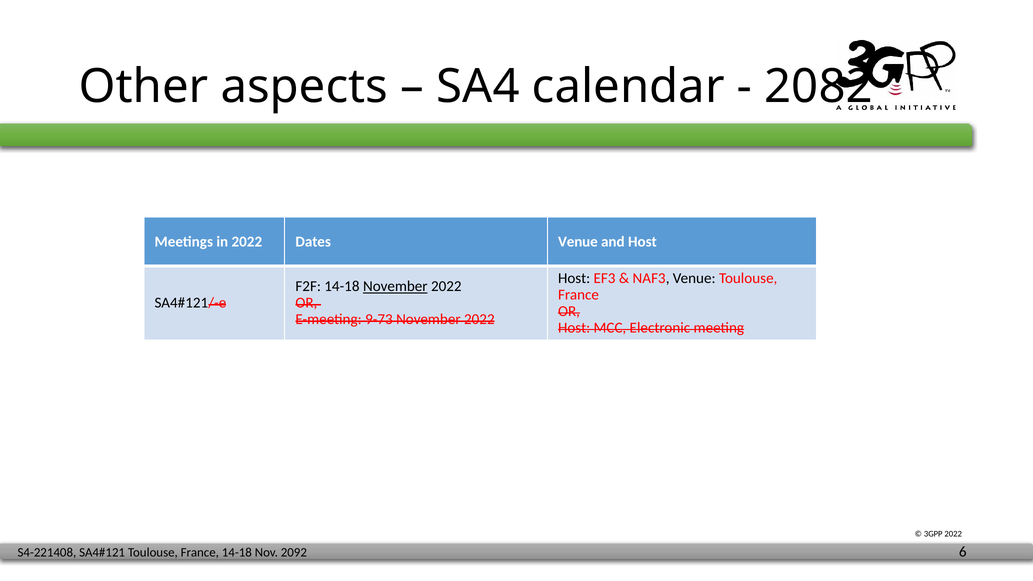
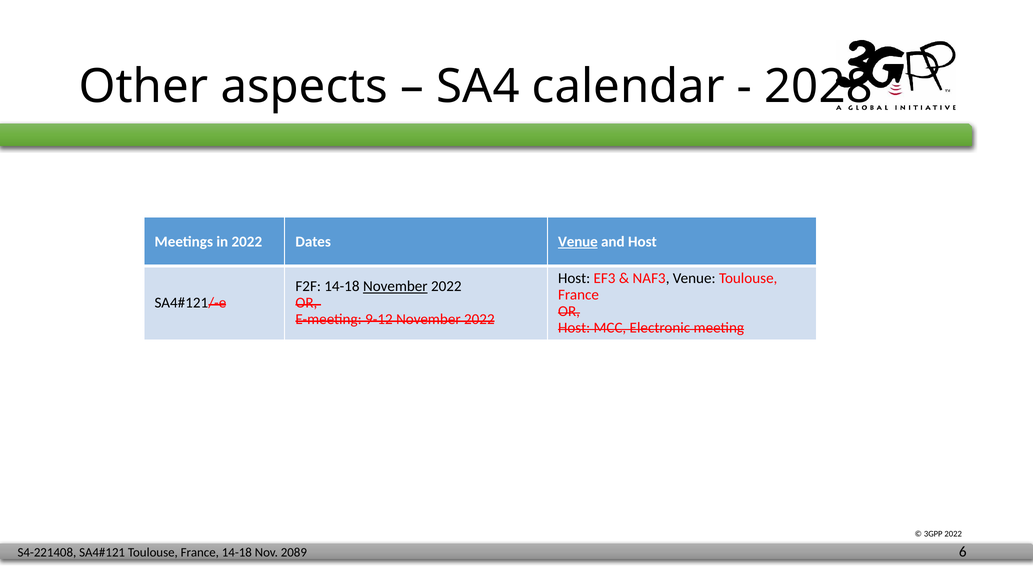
2082: 2082 -> 2028
Venue at (578, 242) underline: none -> present
9-73: 9-73 -> 9-12
2092: 2092 -> 2089
